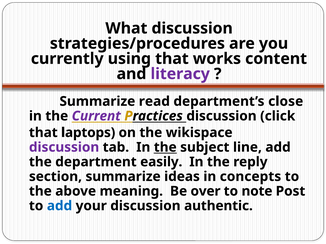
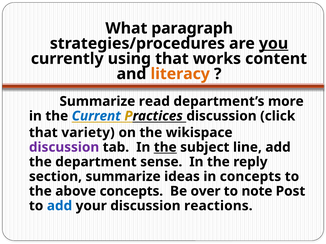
What discussion: discussion -> paragraph
you underline: none -> present
literacy colour: purple -> orange
close: close -> more
Current colour: purple -> blue
laptops: laptops -> variety
easily: easily -> sense
above meaning: meaning -> concepts
authentic: authentic -> reactions
